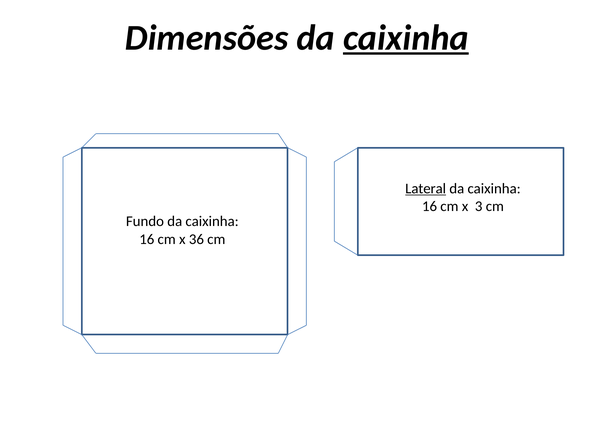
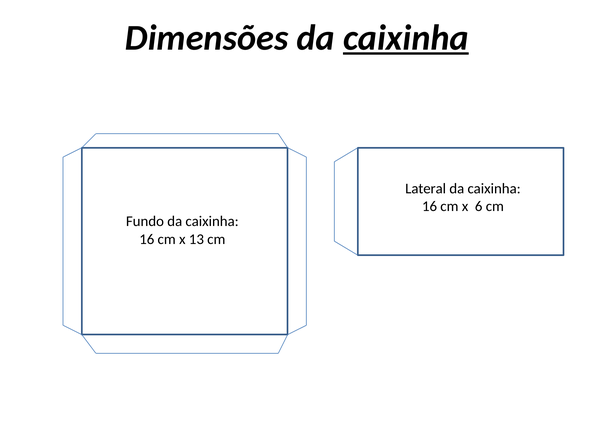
Lateral underline: present -> none
3: 3 -> 6
36: 36 -> 13
